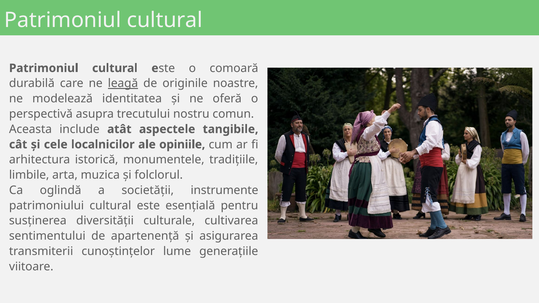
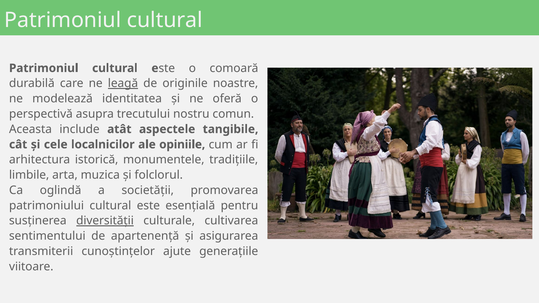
instrumente: instrumente -> promovarea
diversității underline: none -> present
lume: lume -> ajute
